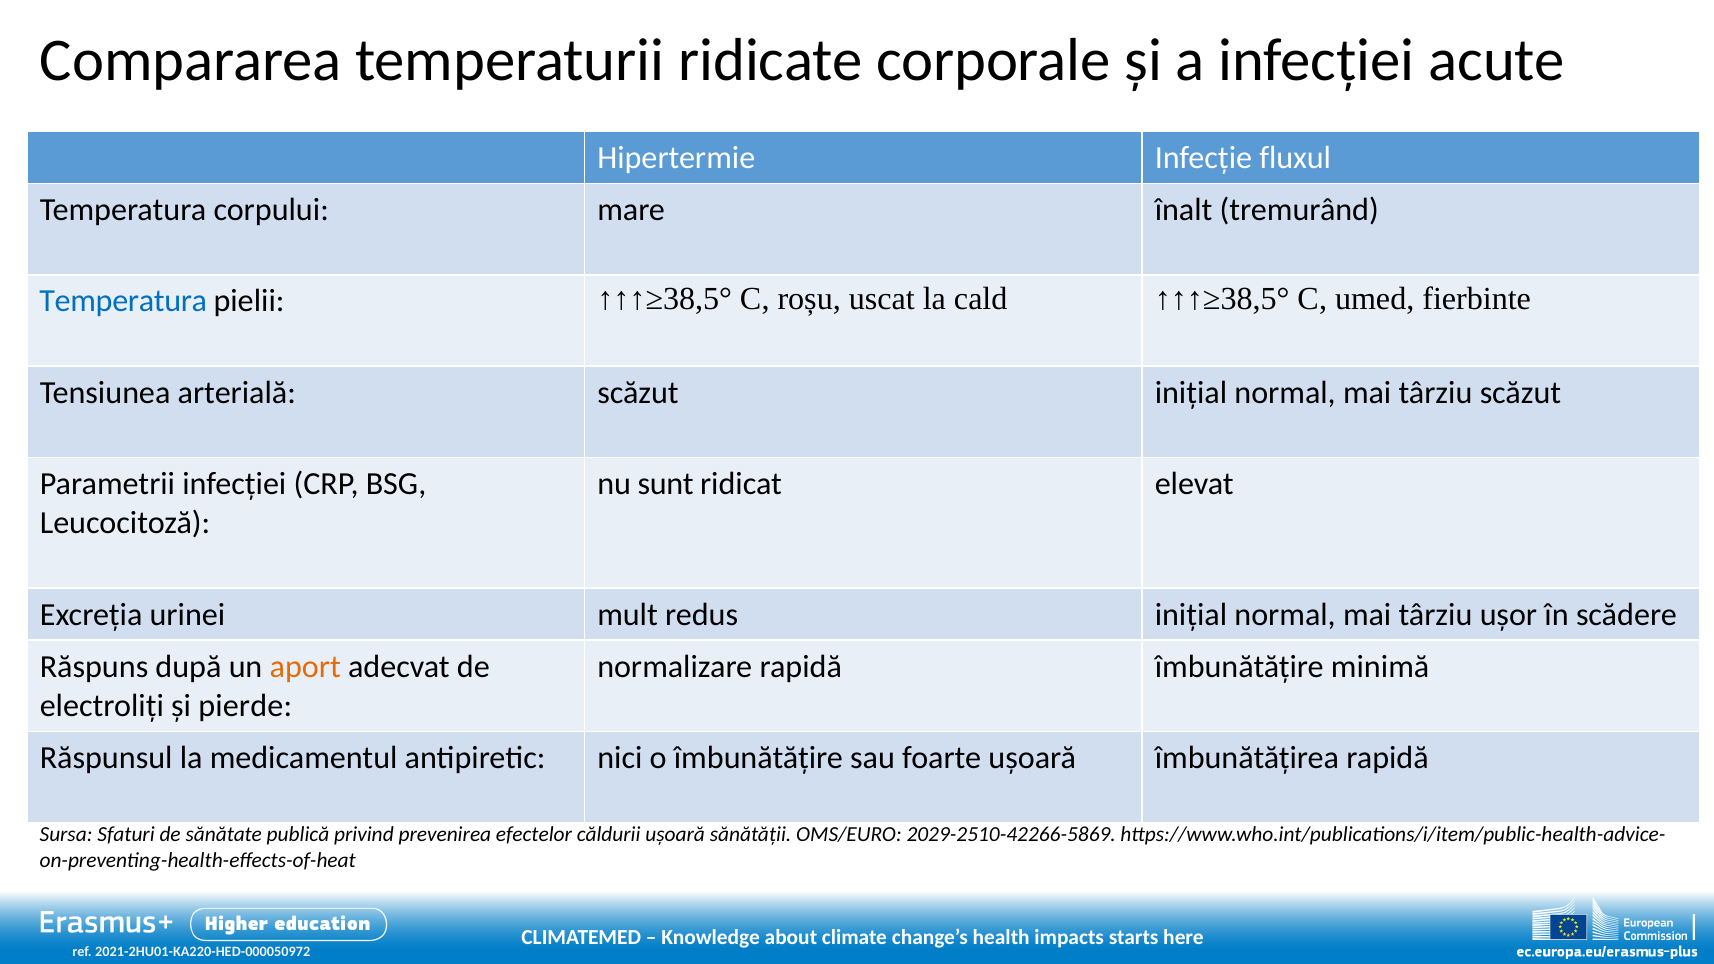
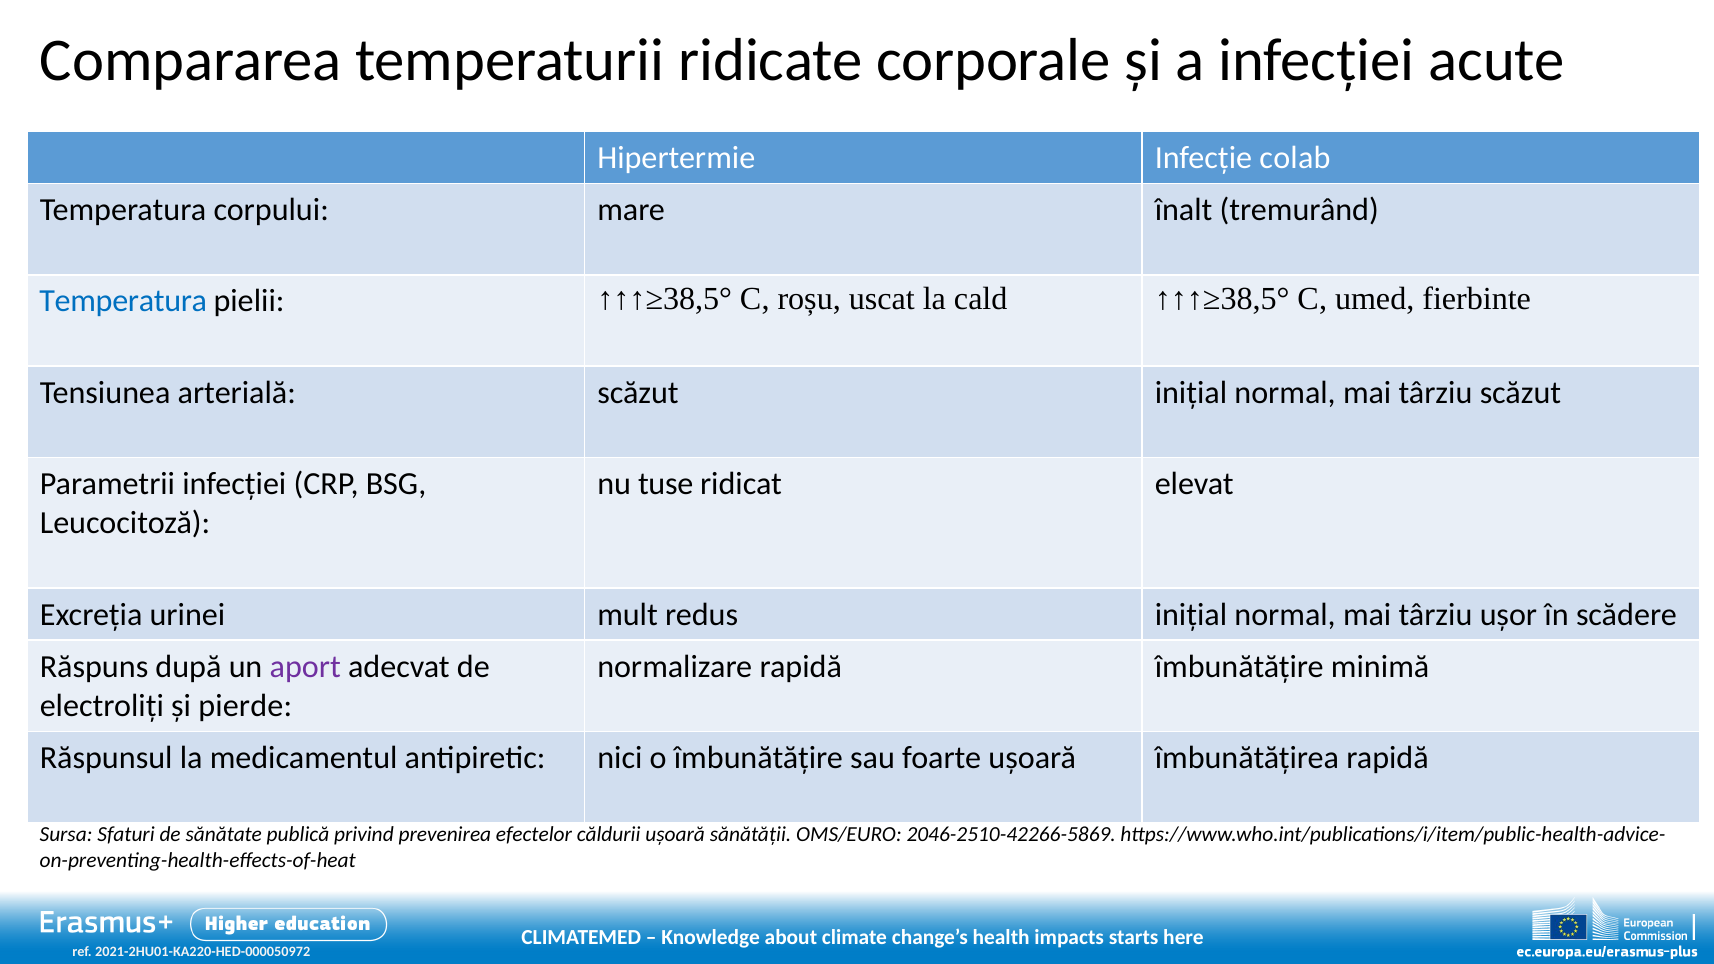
fluxul: fluxul -> colab
sunt: sunt -> tuse
aport colour: orange -> purple
2029-2510-42266-5869: 2029-2510-42266-5869 -> 2046-2510-42266-5869
